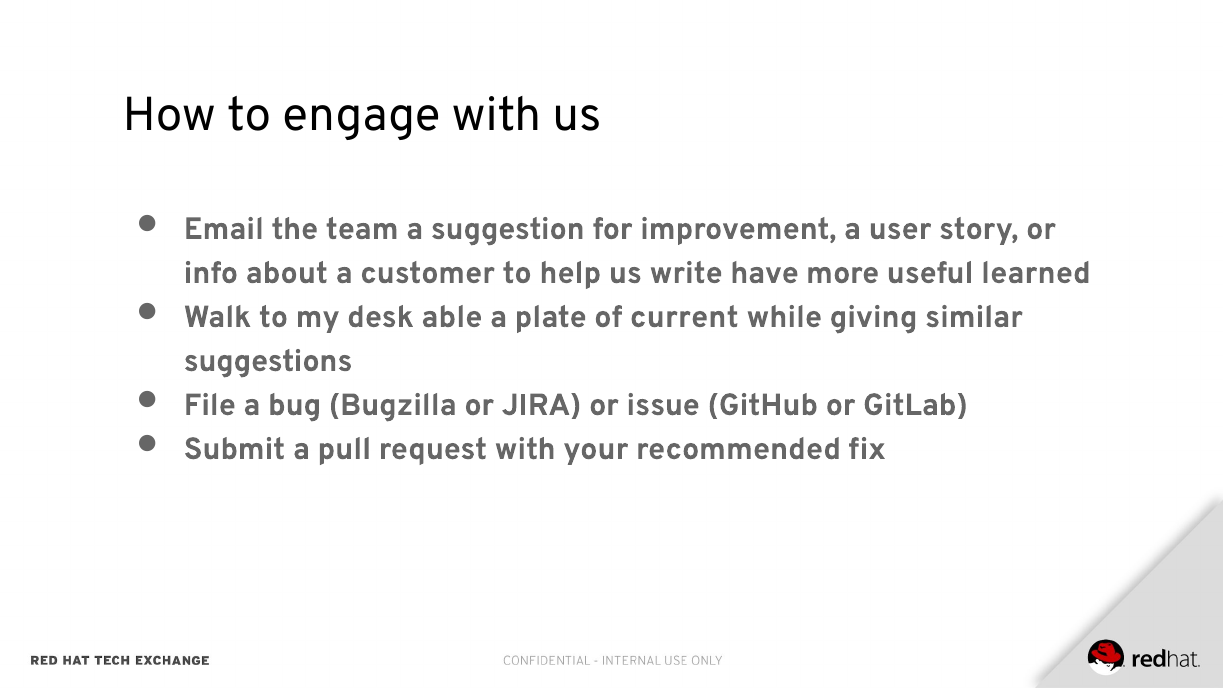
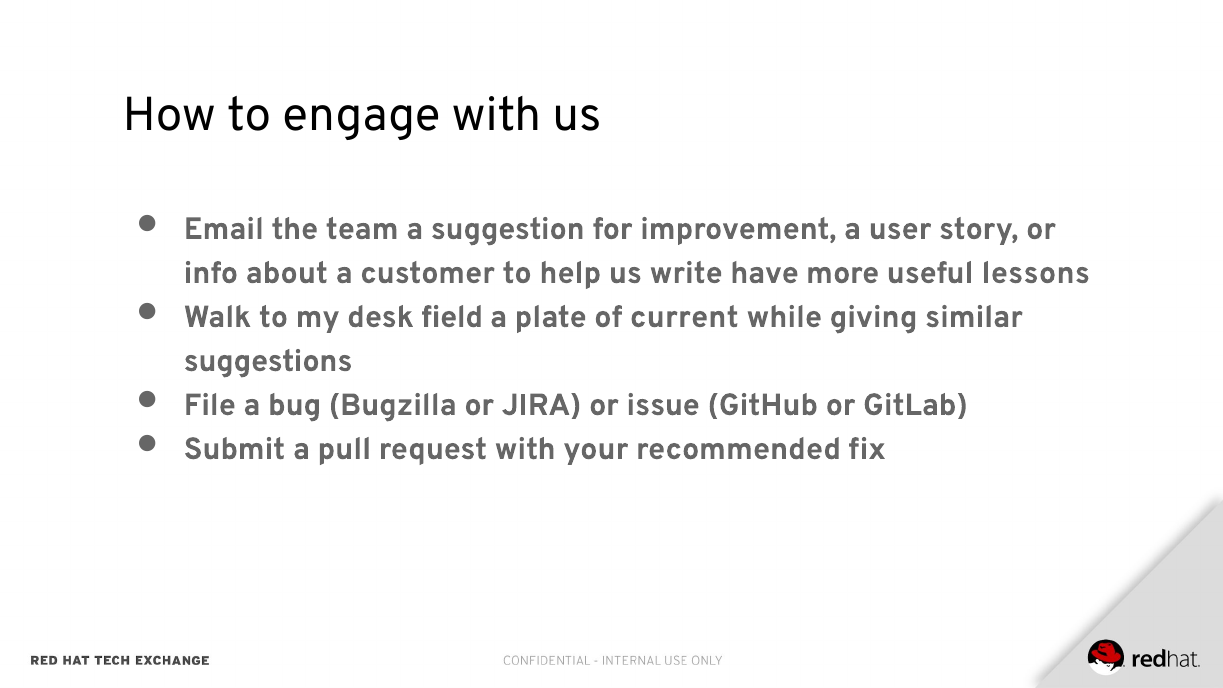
learned: learned -> lessons
able: able -> field
